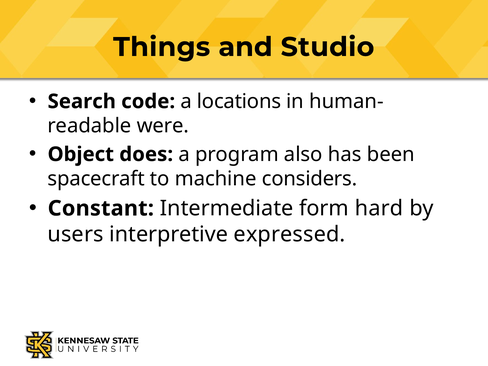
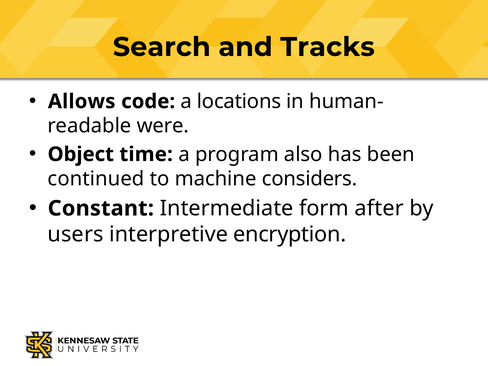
Things: Things -> Search
Studio: Studio -> Tracks
Search: Search -> Allows
does: does -> time
spacecraft: spacecraft -> continued
hard: hard -> after
expressed: expressed -> encryption
